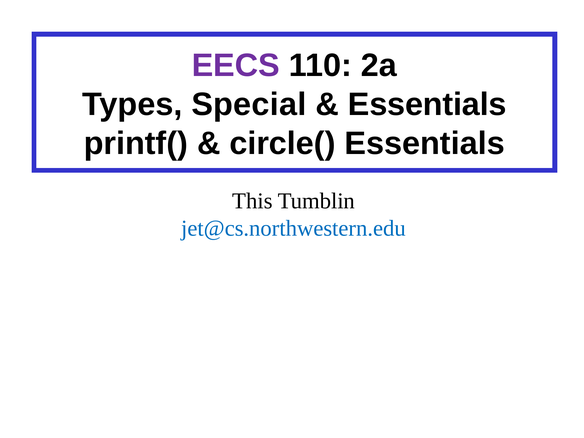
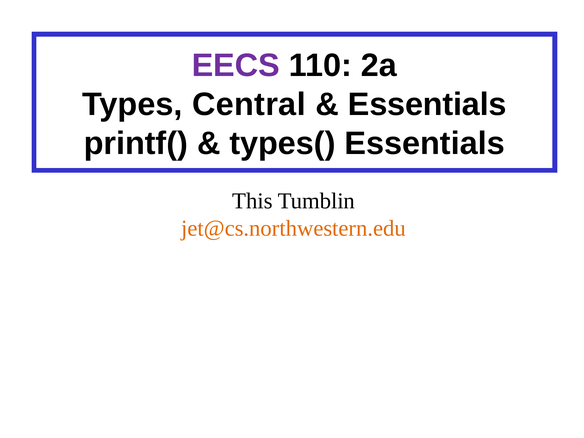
Special: Special -> Central
circle(: circle( -> types(
jet@cs.northwestern.edu colour: blue -> orange
